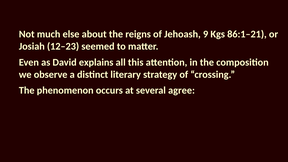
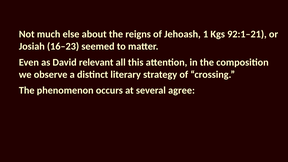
9: 9 -> 1
86:1–21: 86:1–21 -> 92:1–21
12–23: 12–23 -> 16–23
explains: explains -> relevant
